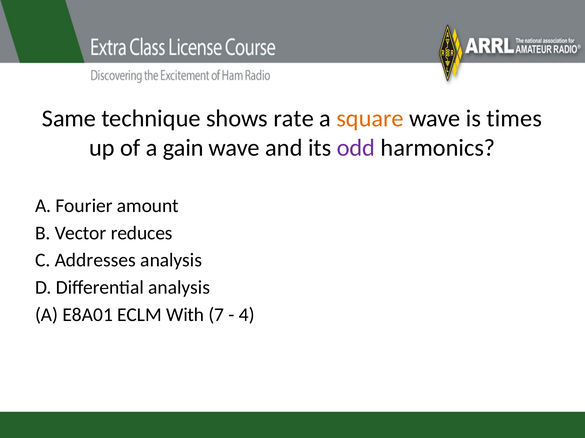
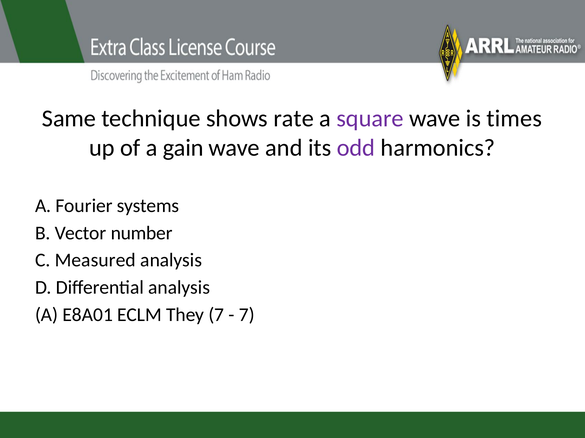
square colour: orange -> purple
amount: amount -> systems
reduces: reduces -> number
Addresses: Addresses -> Measured
With: With -> They
4 at (247, 315): 4 -> 7
